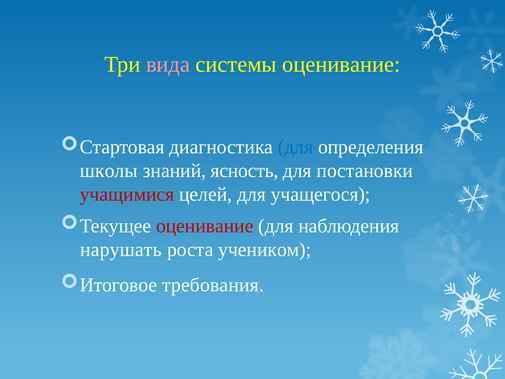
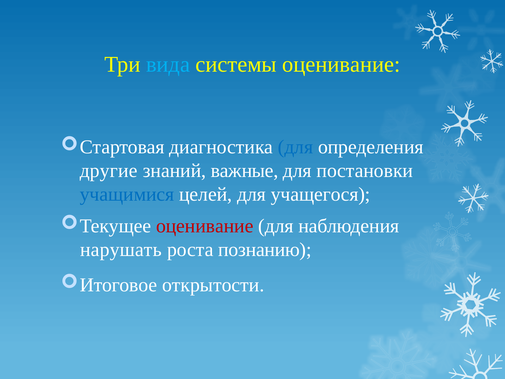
вида colour: pink -> light blue
школы: школы -> другие
ясность: ясность -> важные
учащимися colour: red -> blue
учеником: учеником -> познанию
требования: требования -> открытости
